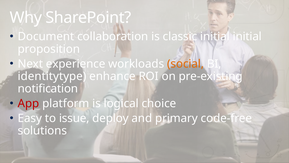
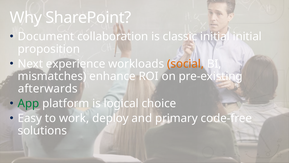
identitytype: identitytype -> mismatches
notification: notification -> afterwards
App colour: red -> green
issue: issue -> work
